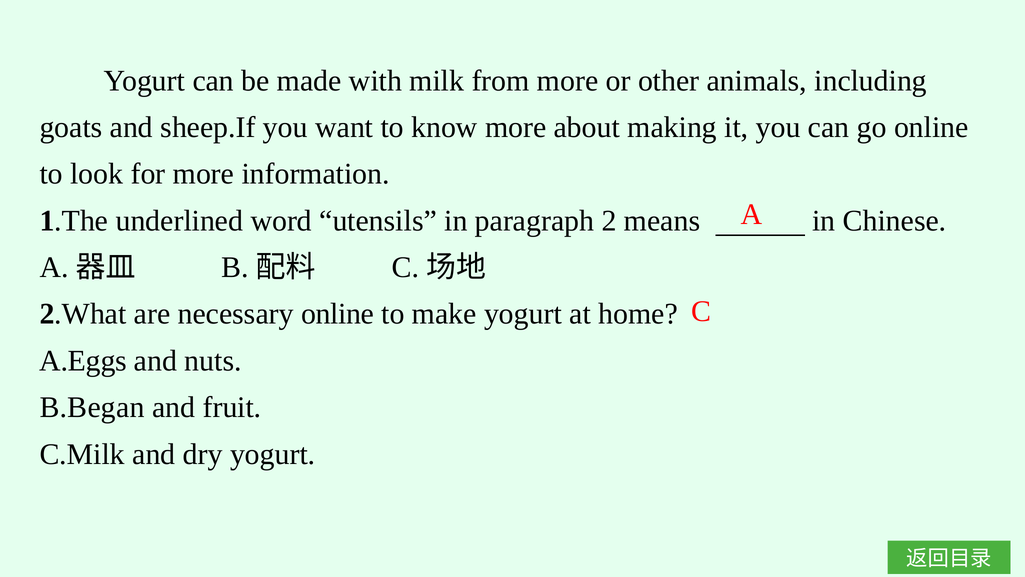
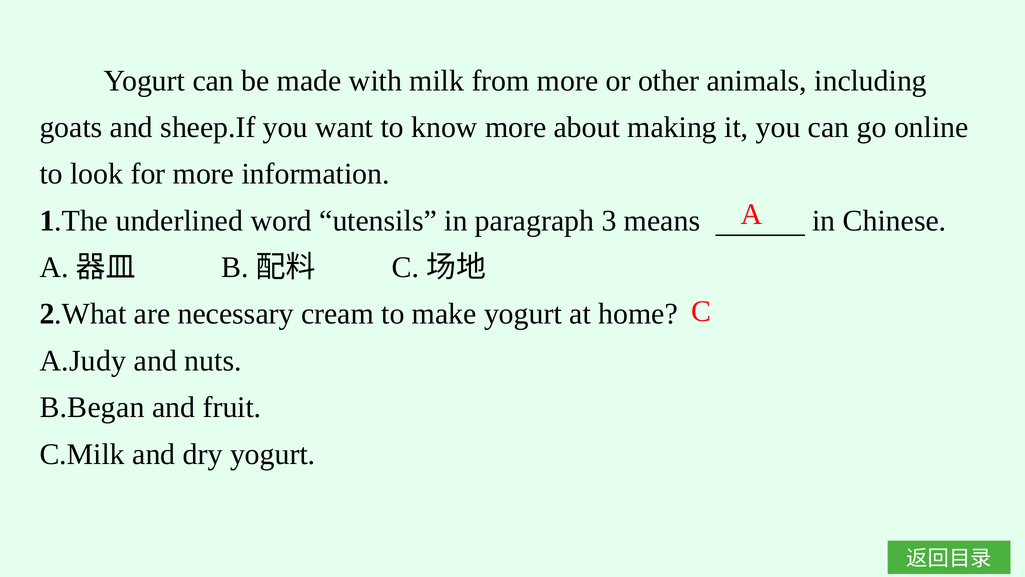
2: 2 -> 3
necessary online: online -> cream
A.Eggs: A.Eggs -> A.Judy
